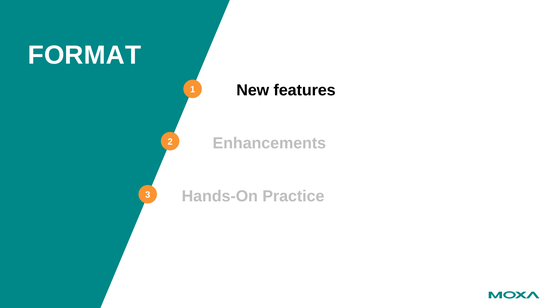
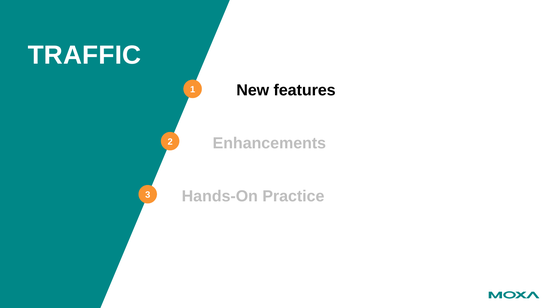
FORMAT: FORMAT -> TRAFFIC
